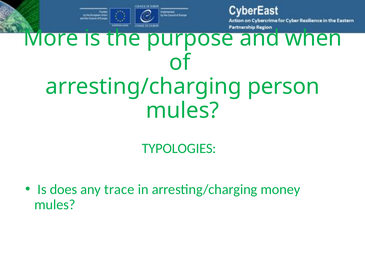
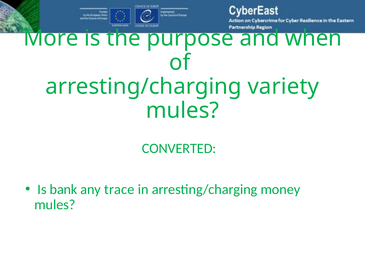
person: person -> variety
TYPOLOGIES: TYPOLOGIES -> CONVERTED
does: does -> bank
